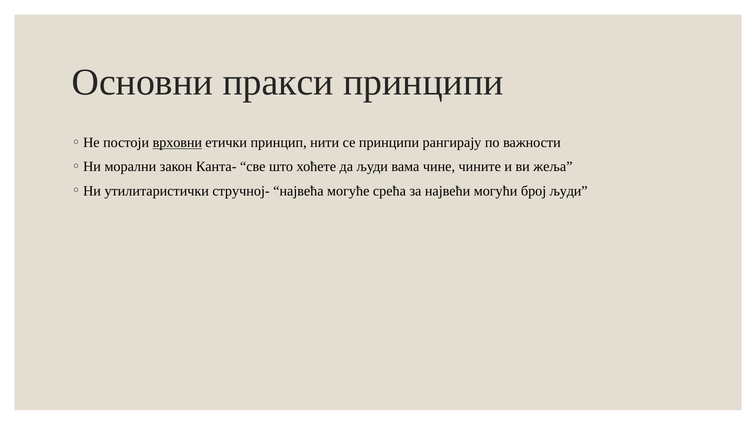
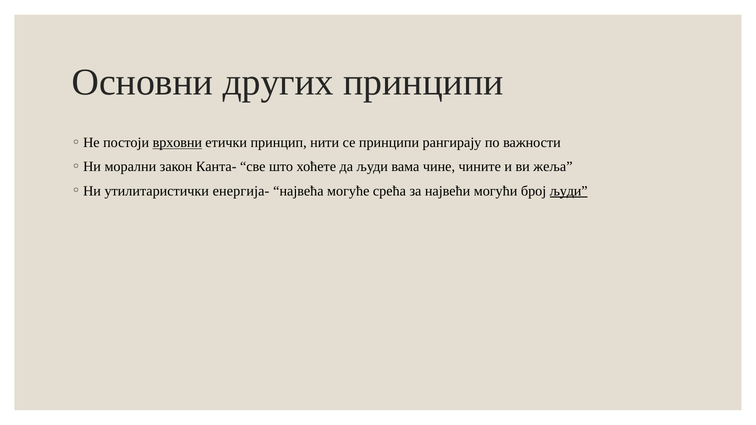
пракси: пракси -> других
стручној-: стручној- -> енергија-
људи at (569, 191) underline: none -> present
